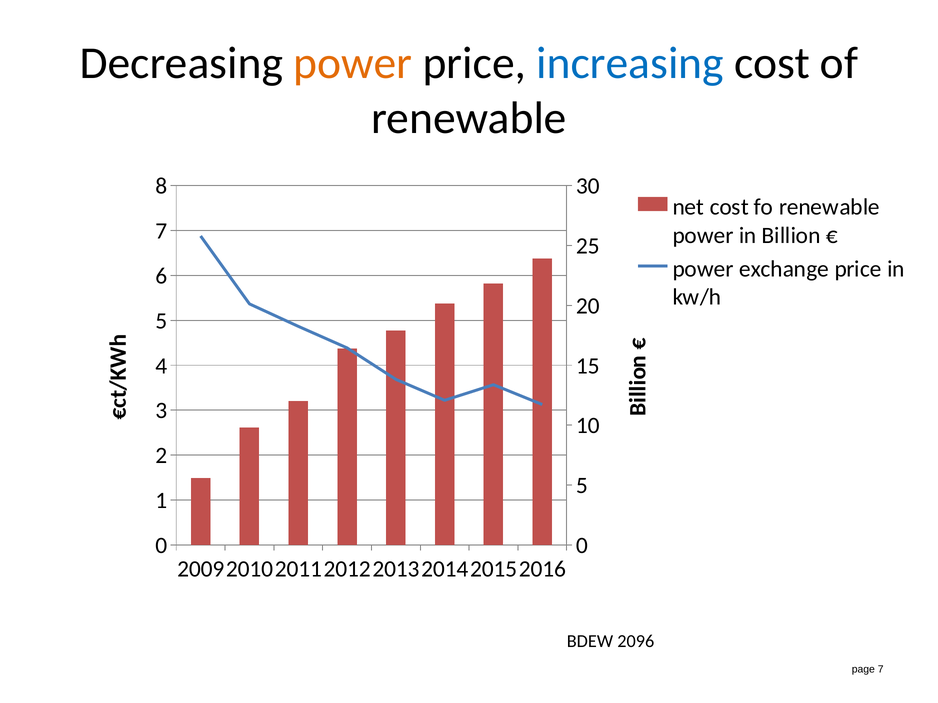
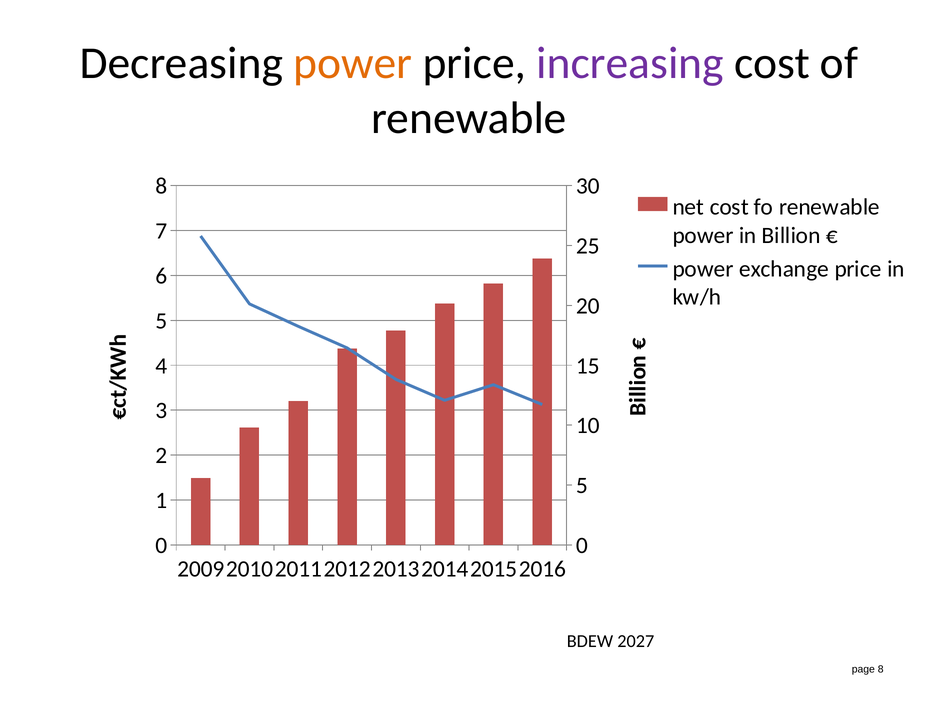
increasing colour: blue -> purple
2096: 2096 -> 2027
page 7: 7 -> 8
